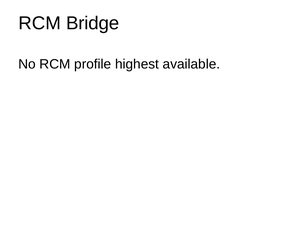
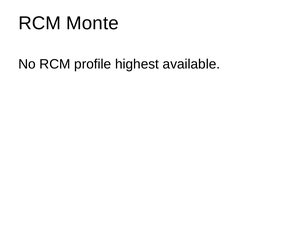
Bridge: Bridge -> Monte
